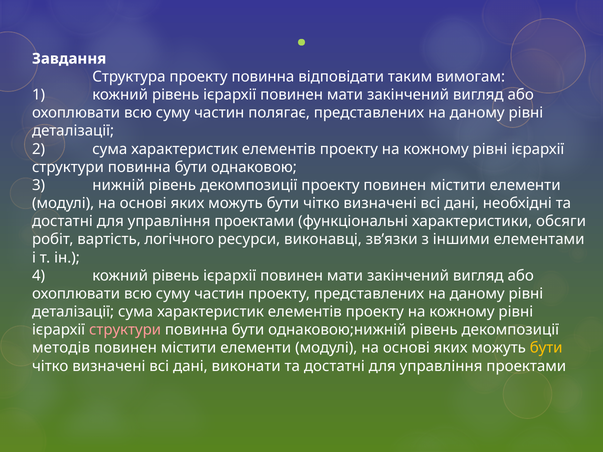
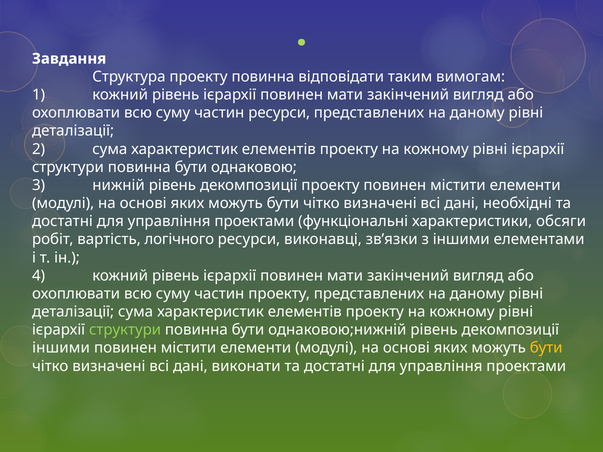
частин полягає: полягає -> ресурси
структури at (125, 330) colour: pink -> light green
методів at (61, 348): методів -> іншими
